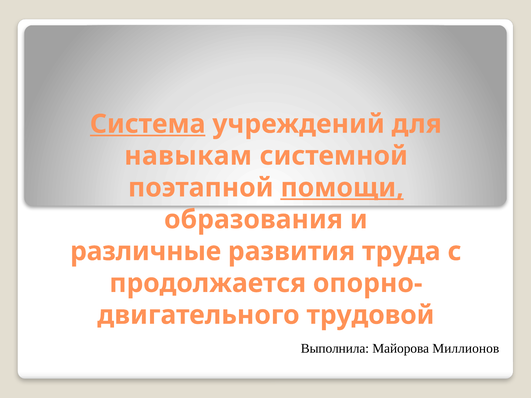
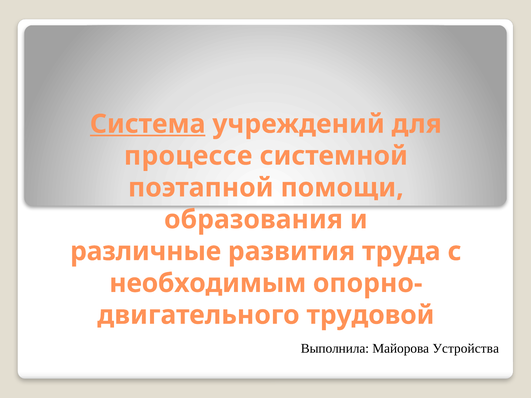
навыкам: навыкам -> процессе
помощи underline: present -> none
продолжается: продолжается -> необходимым
Миллионов: Миллионов -> Устройства
